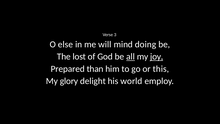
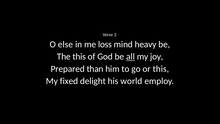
will: will -> loss
doing: doing -> heavy
The lost: lost -> this
joy underline: present -> none
glory: glory -> fixed
